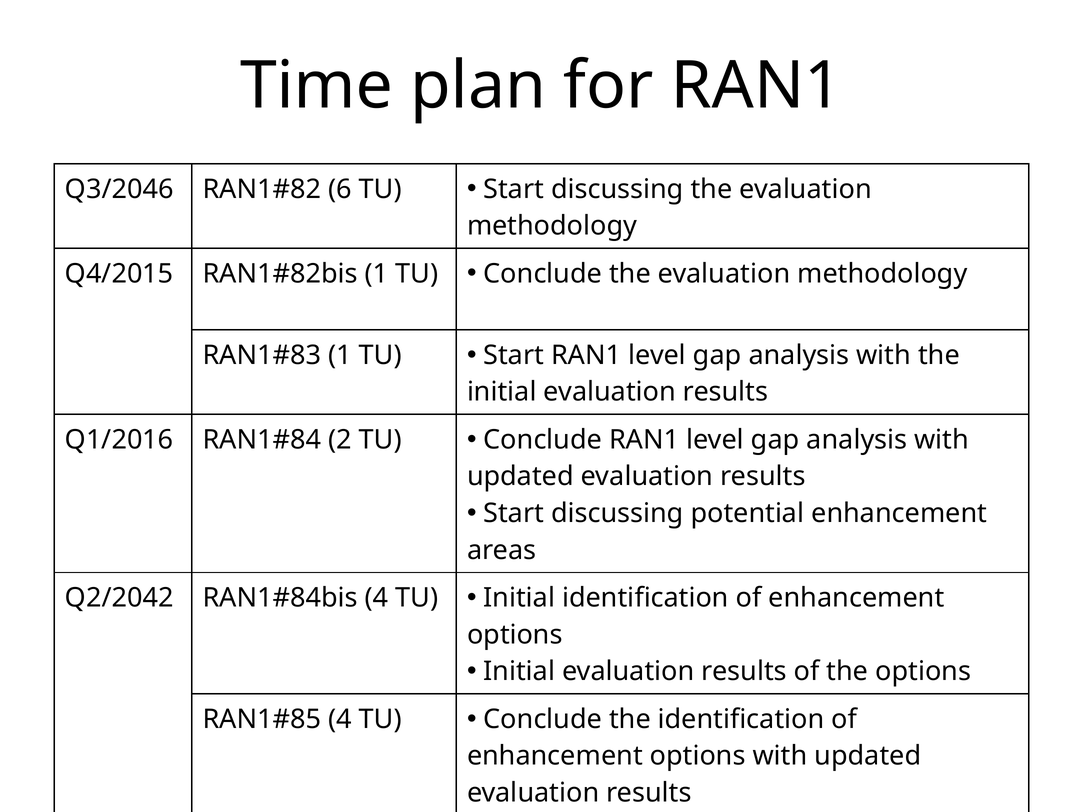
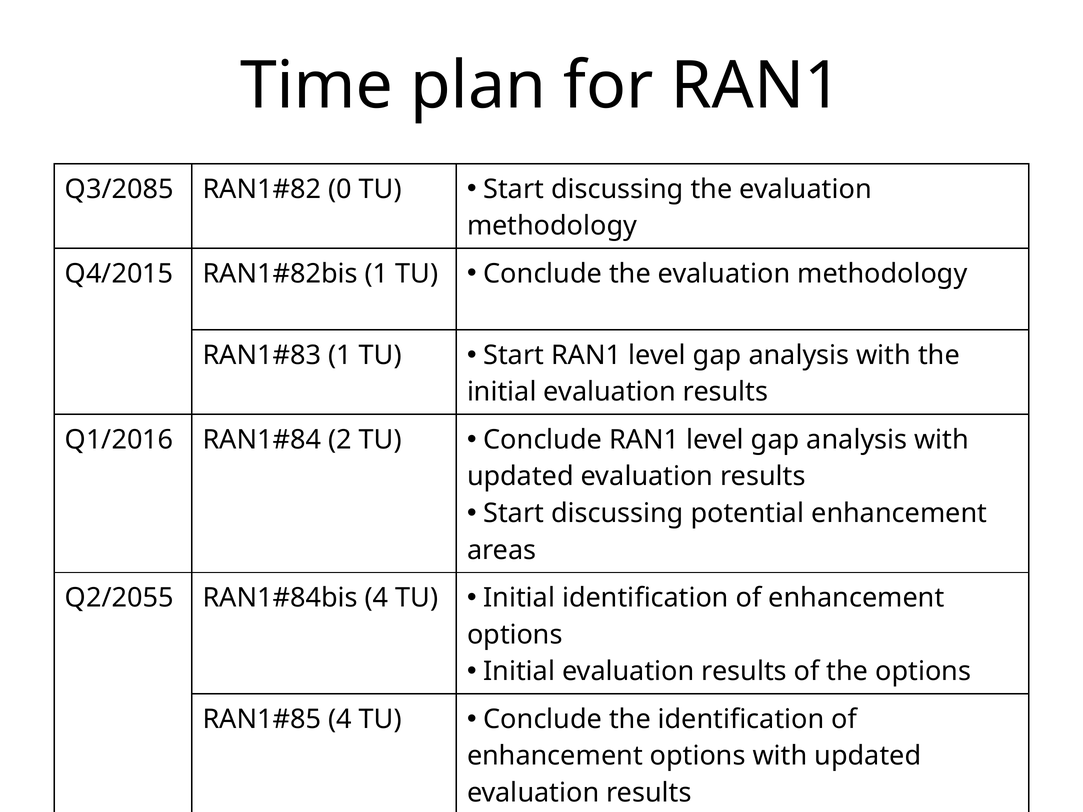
Q3/2046: Q3/2046 -> Q3/2085
6: 6 -> 0
Q2/2042: Q2/2042 -> Q2/2055
